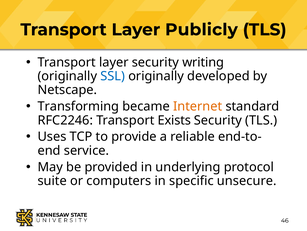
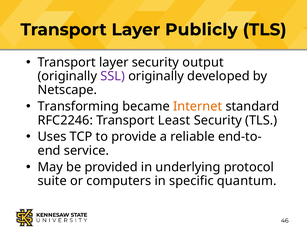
writing: writing -> output
SSL colour: blue -> purple
Exists: Exists -> Least
unsecure: unsecure -> quantum
